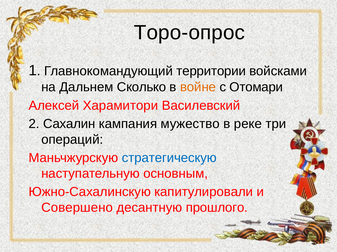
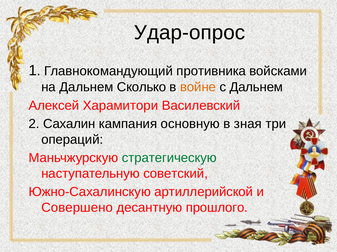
Торо-опрос: Торо-опрос -> Удар-опрос
территории: территории -> противника
с Отомари: Отомари -> Дальнем
мужество: мужество -> основную
реке: реке -> зная
стратегическую colour: blue -> green
основным: основным -> советский
капитулировали: капитулировали -> артиллерийской
